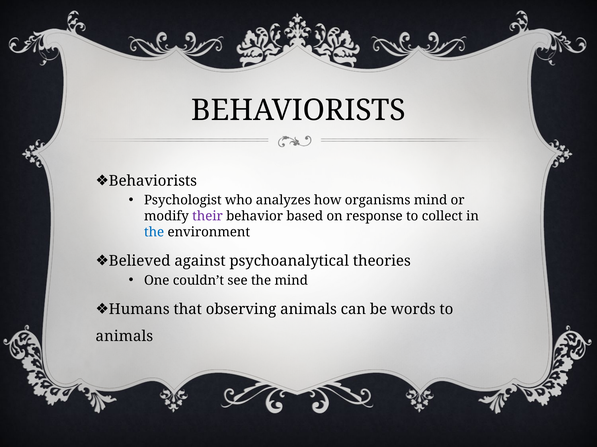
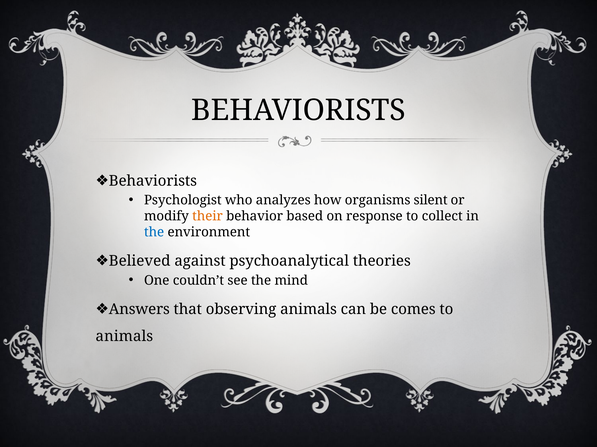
organisms mind: mind -> silent
their colour: purple -> orange
Humans: Humans -> Answers
words: words -> comes
